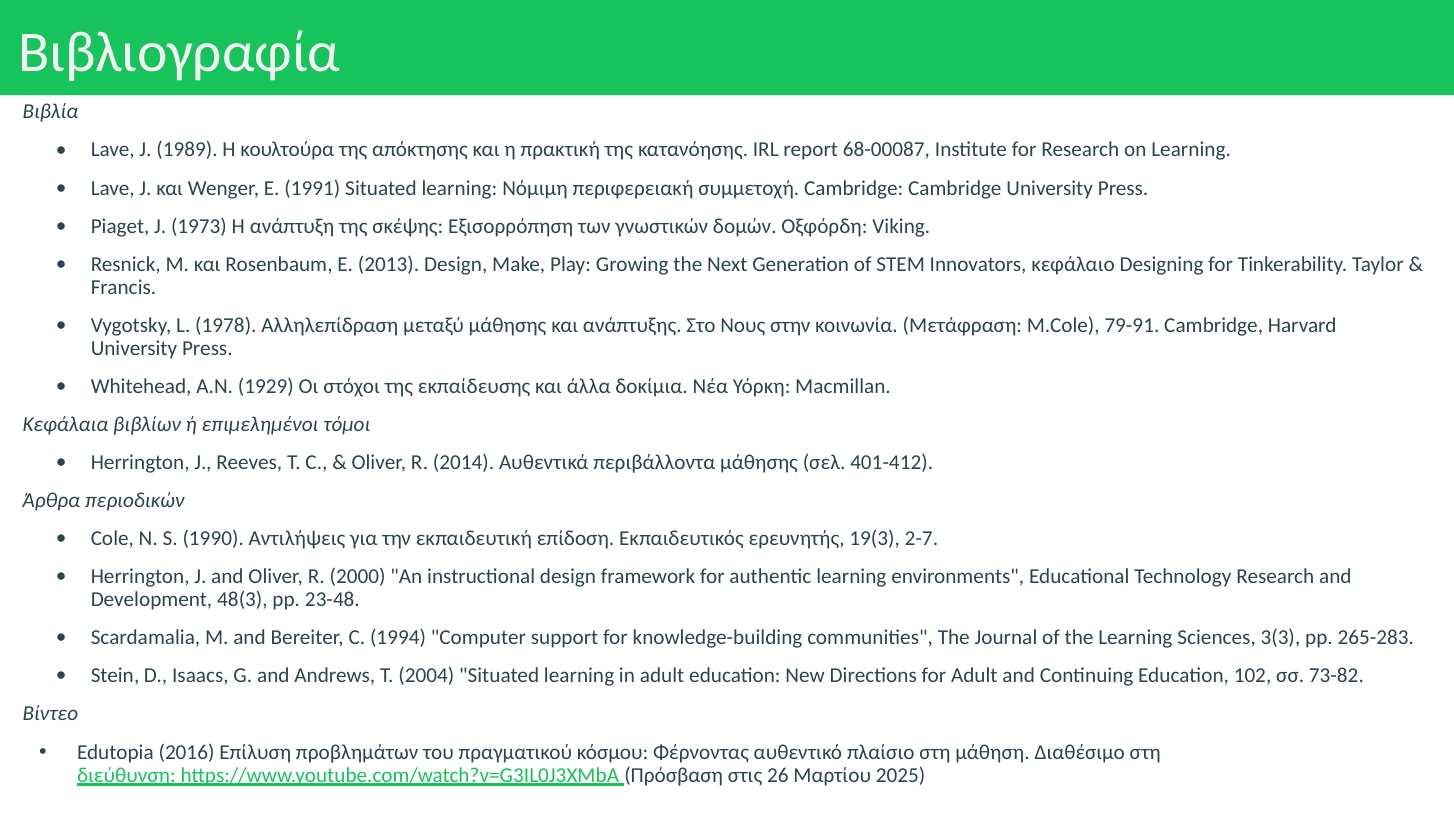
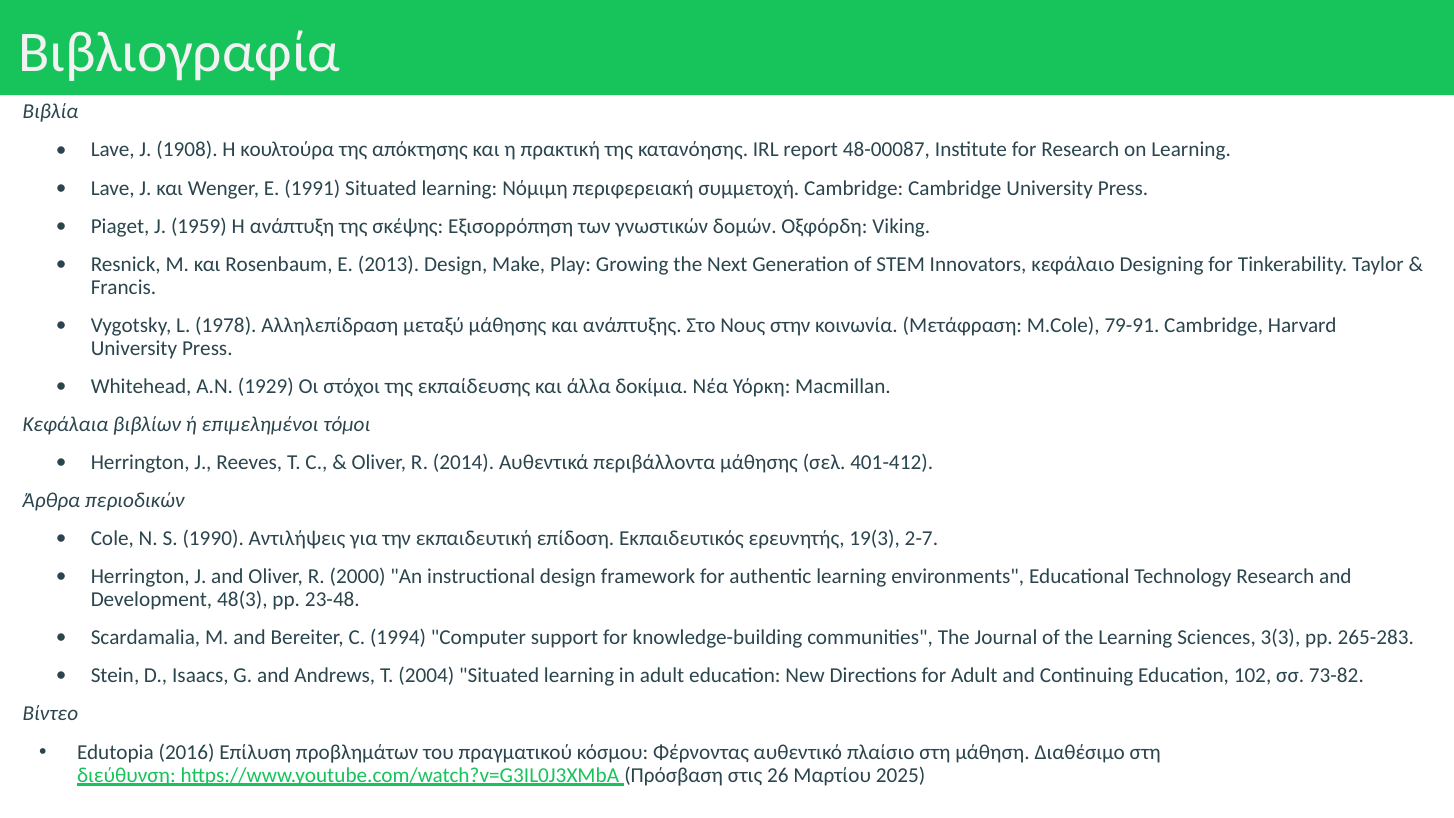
1989: 1989 -> 1908
68-00087: 68-00087 -> 48-00087
1973: 1973 -> 1959
